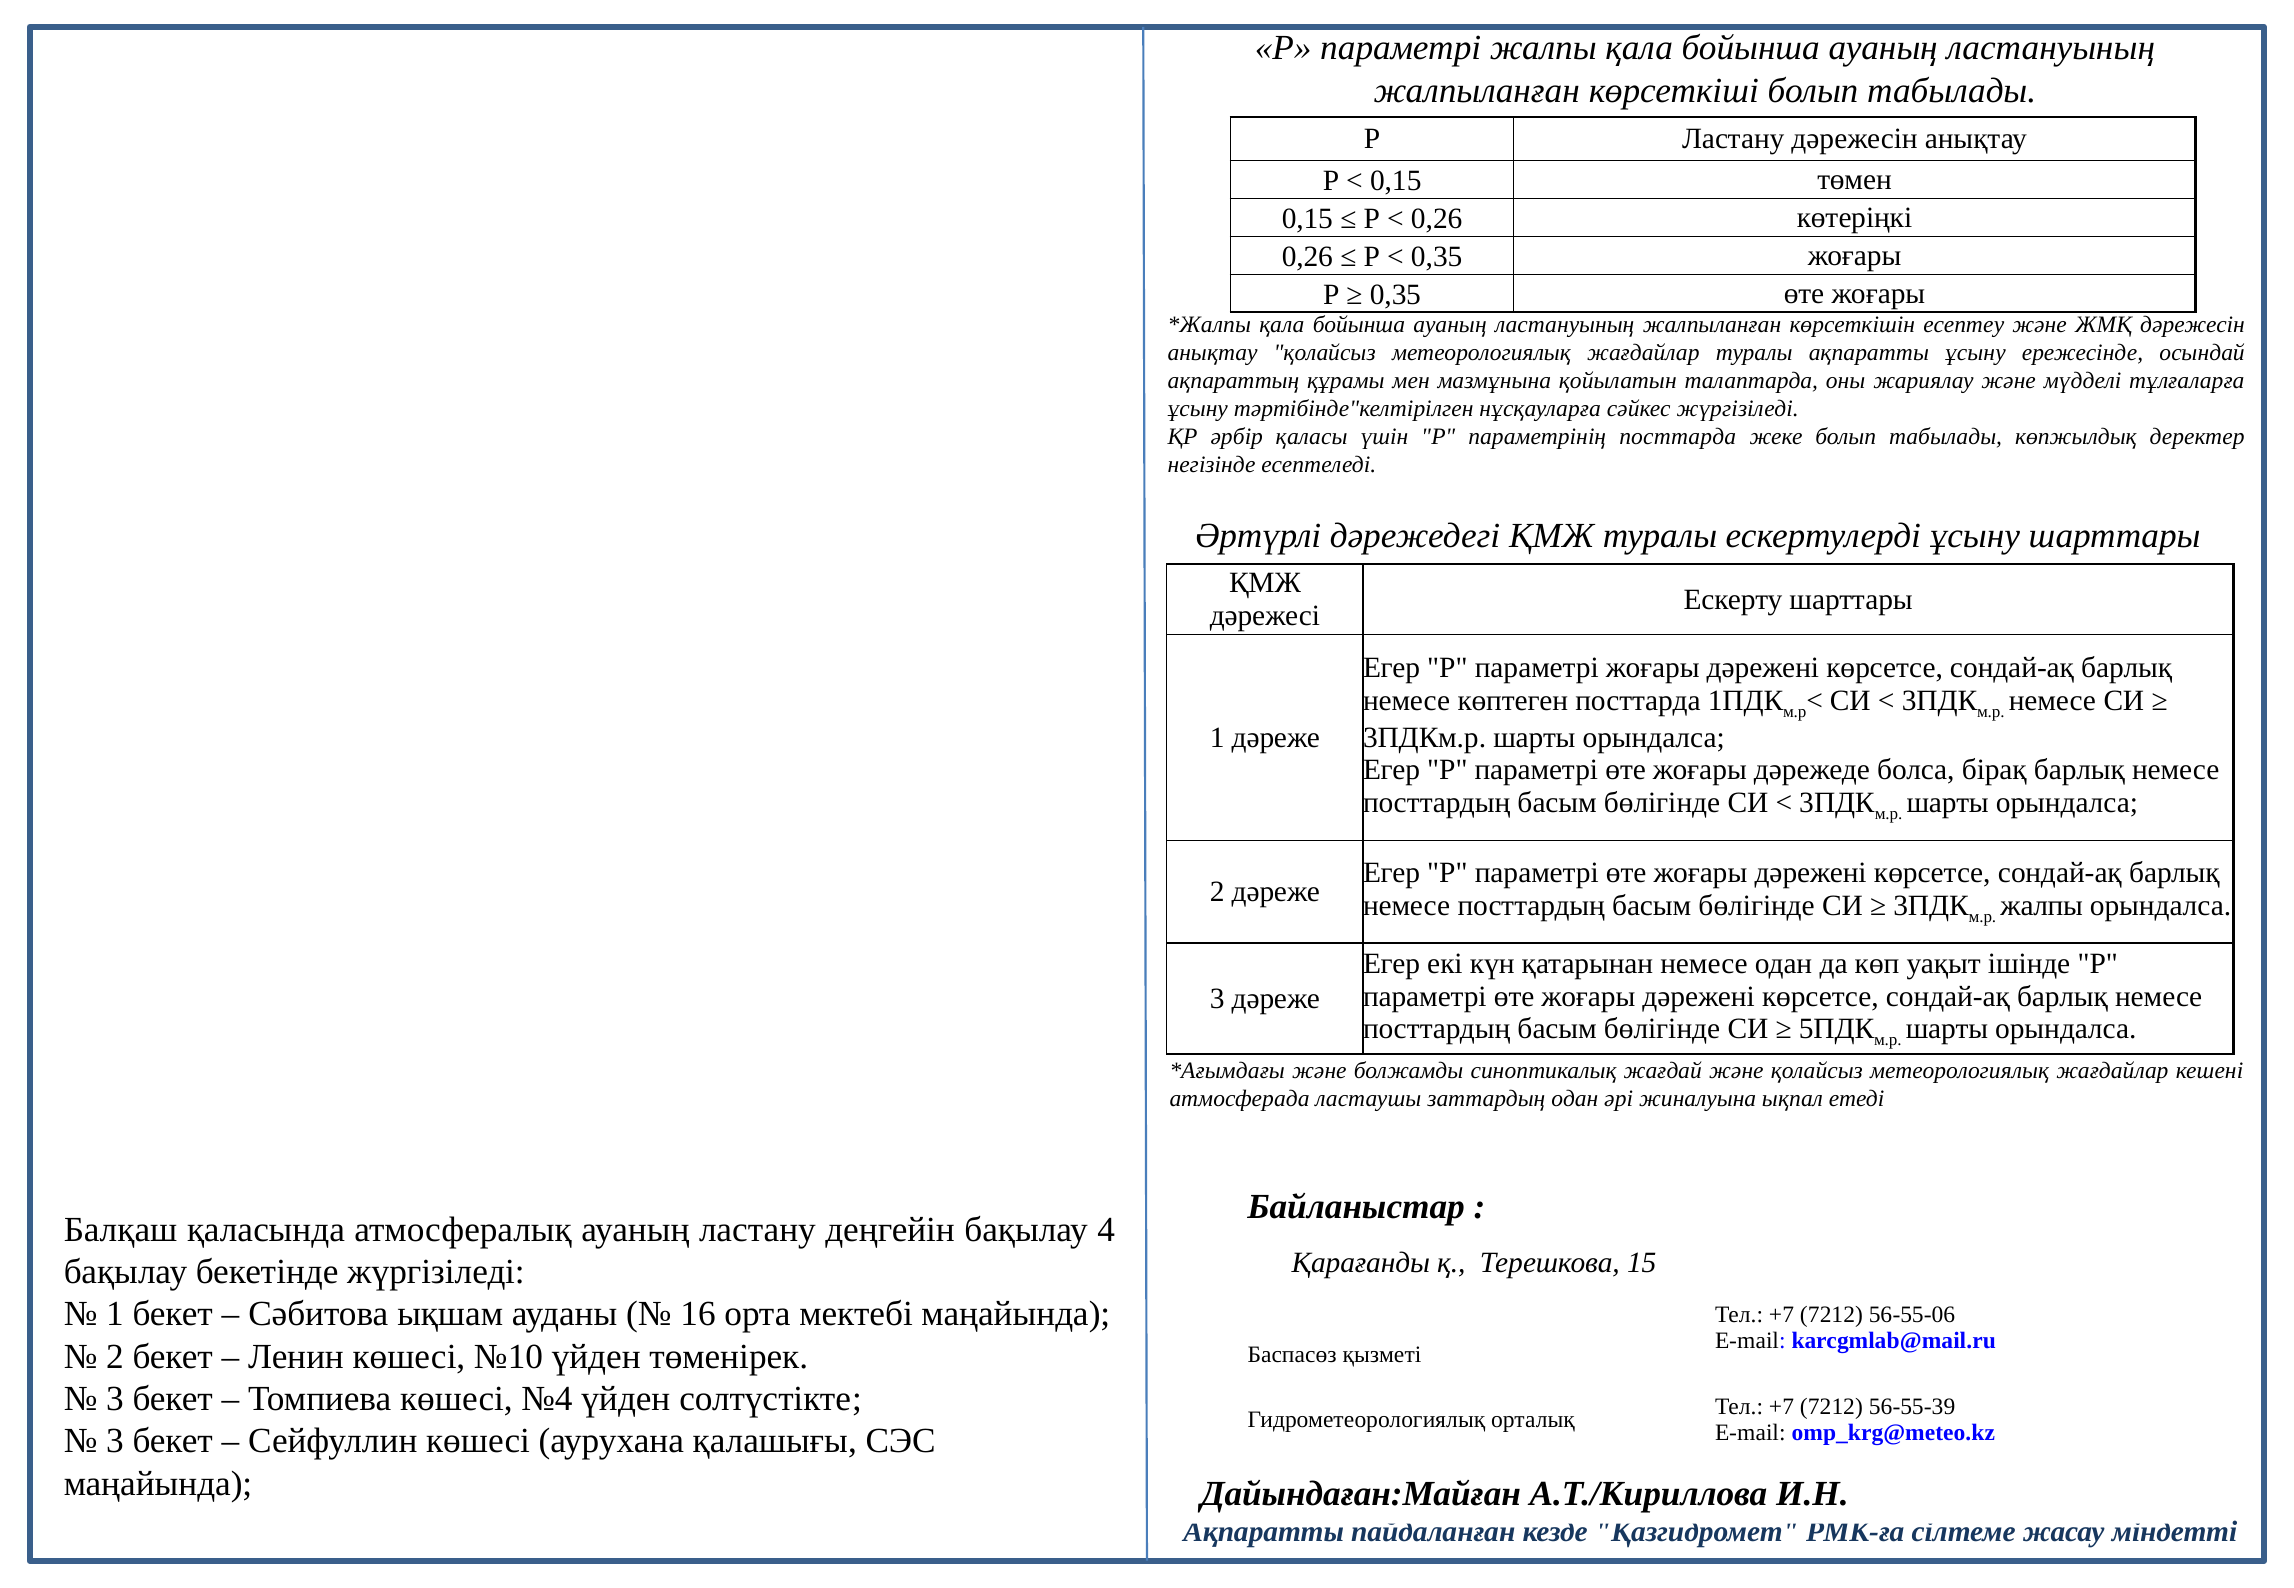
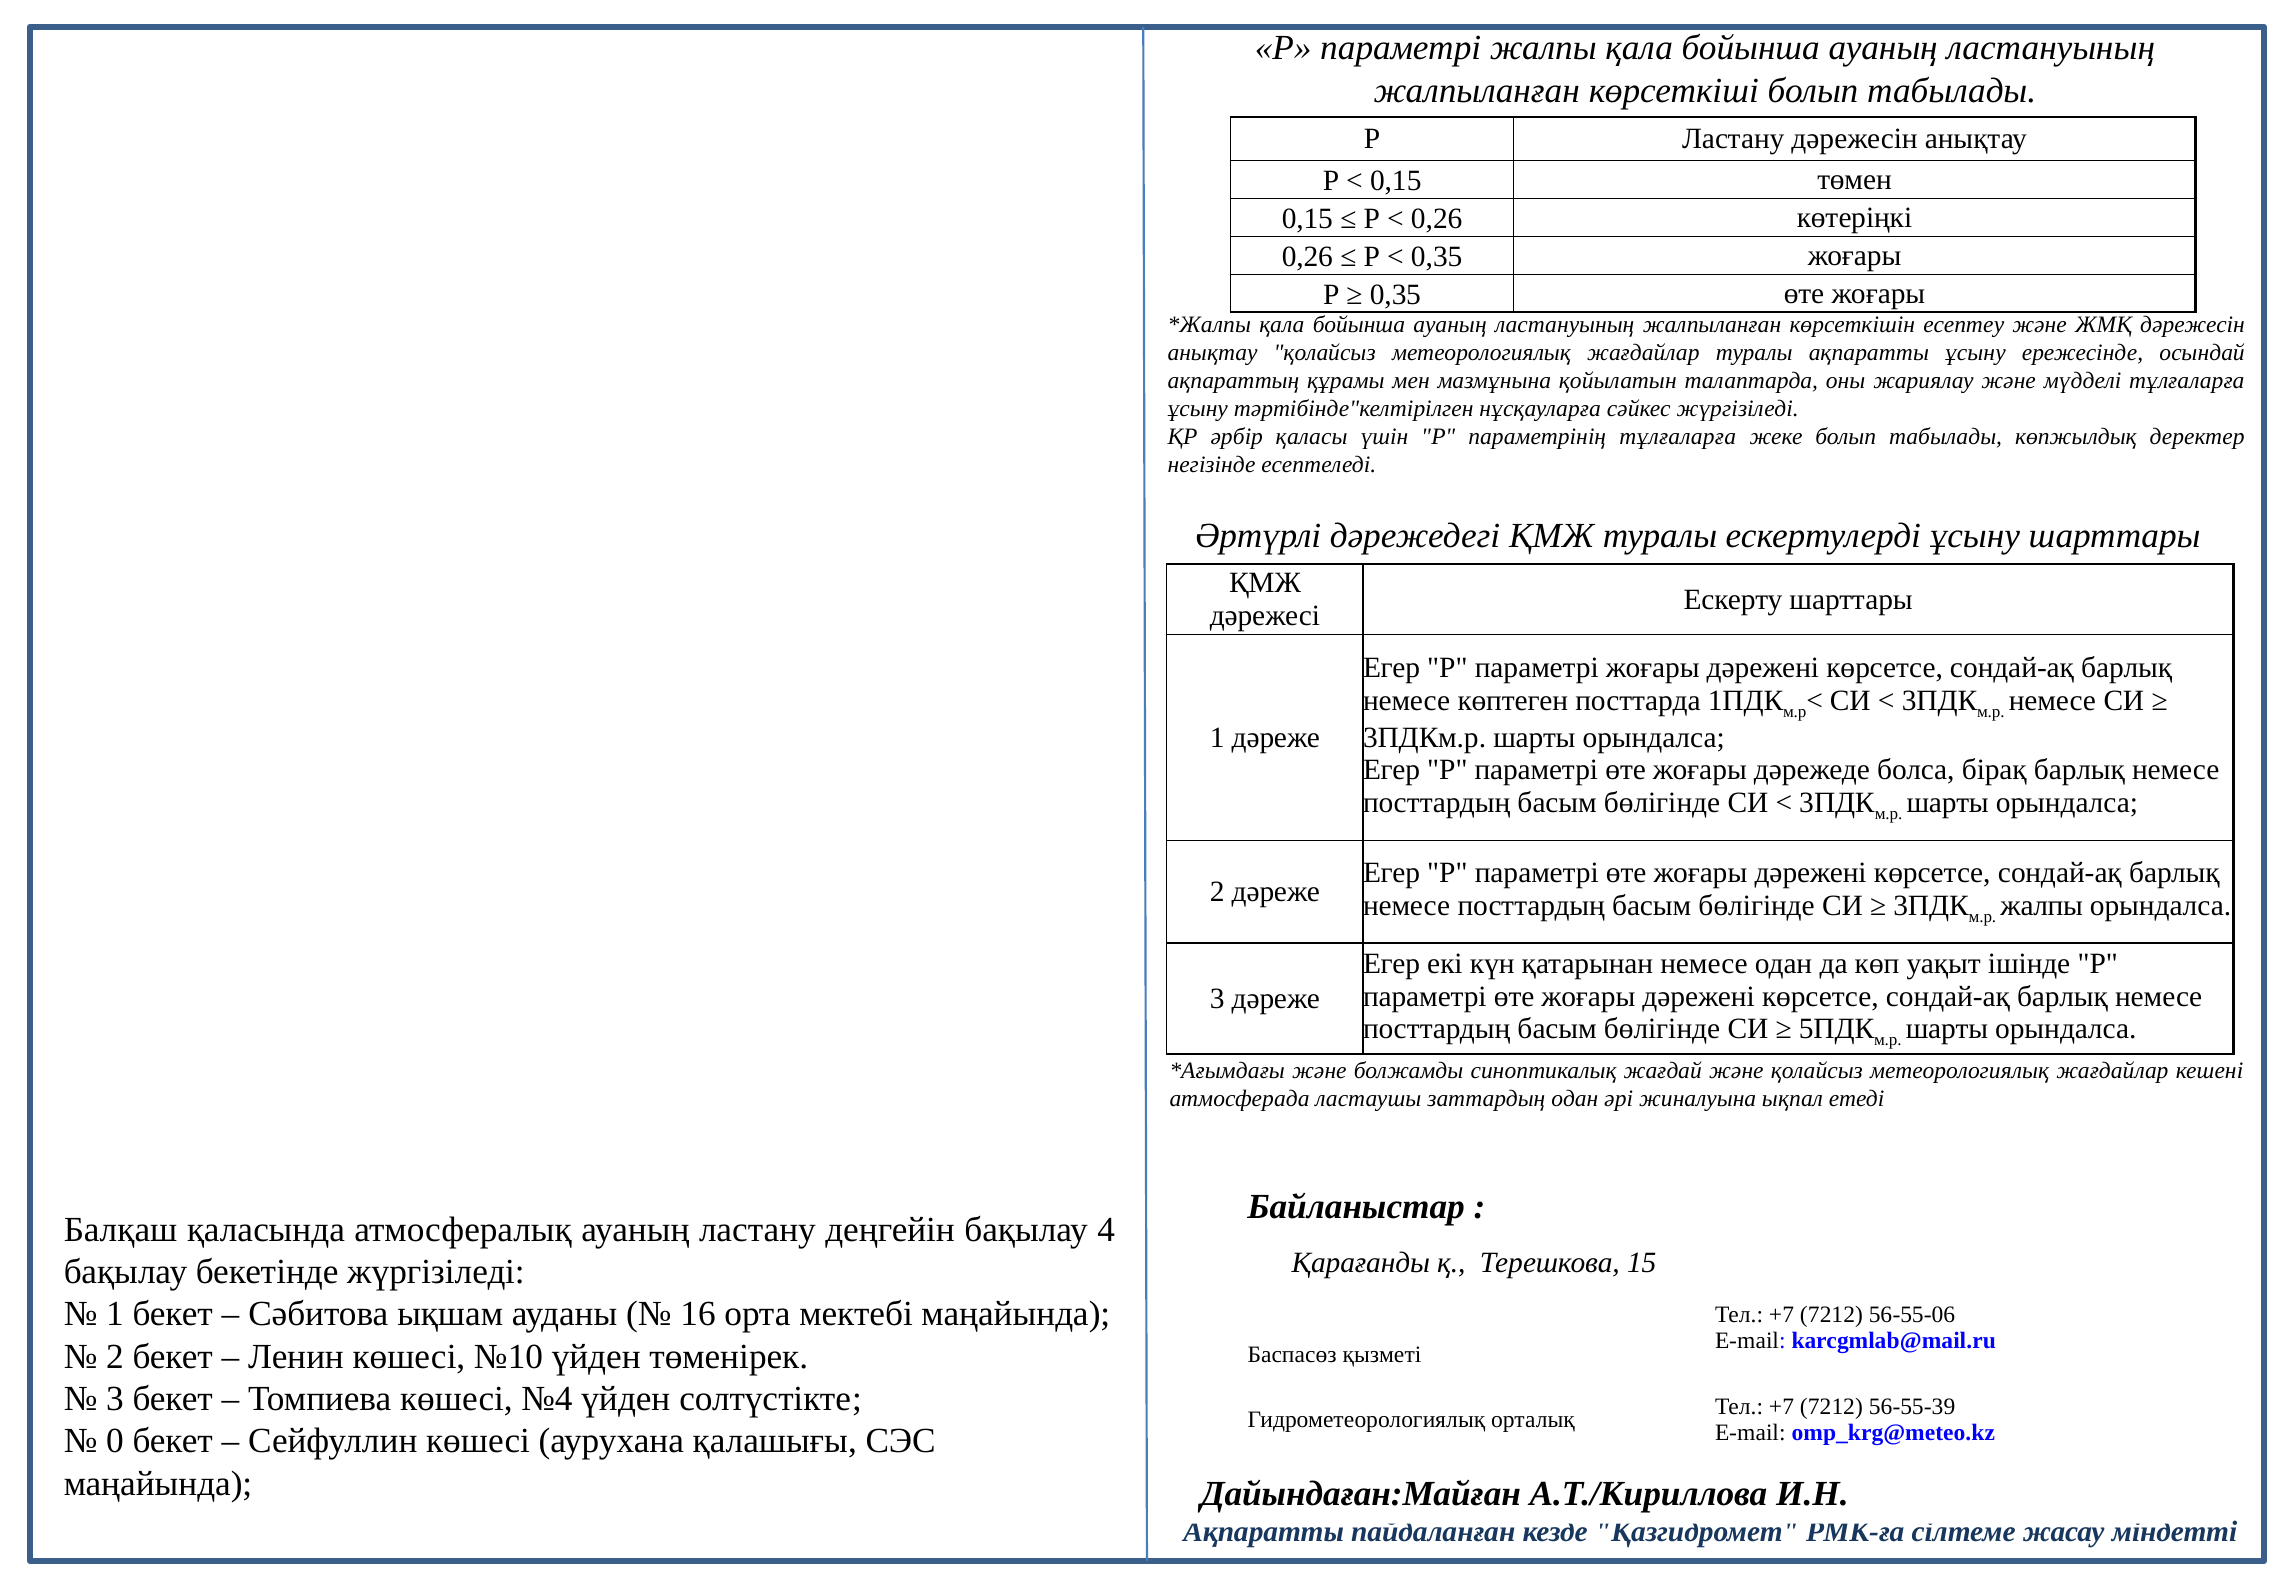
параметрінің посттарда: посттарда -> тұлғаларға
3 at (115, 1441): 3 -> 0
